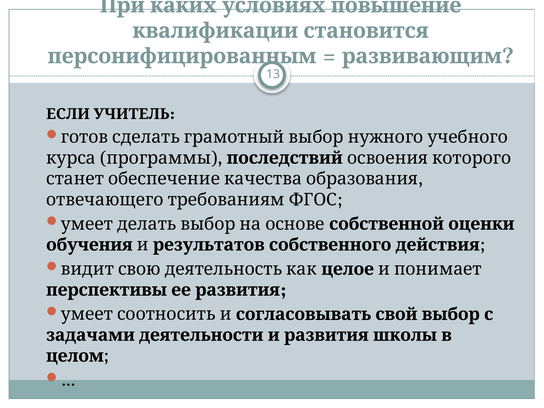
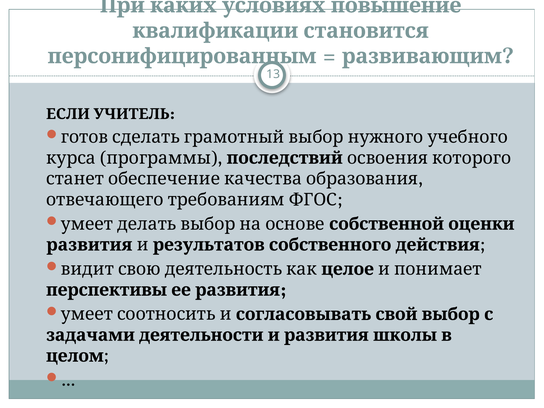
обучения at (89, 245): обучения -> развития
